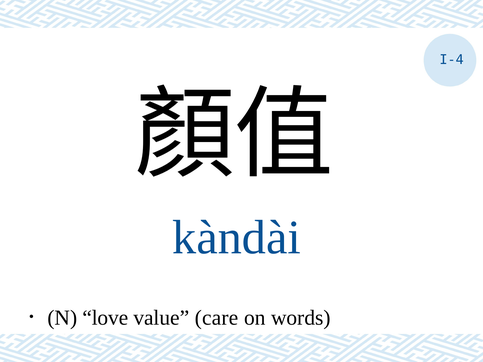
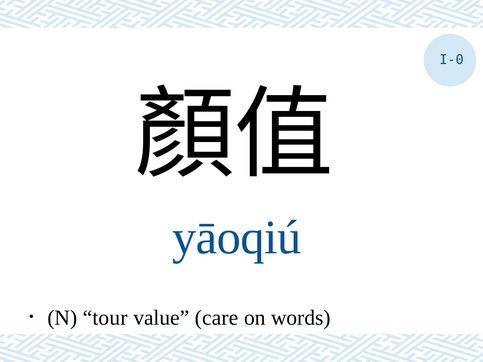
I-4: I-4 -> I-0
kàndài: kàndài -> yāoqiú
love: love -> tour
